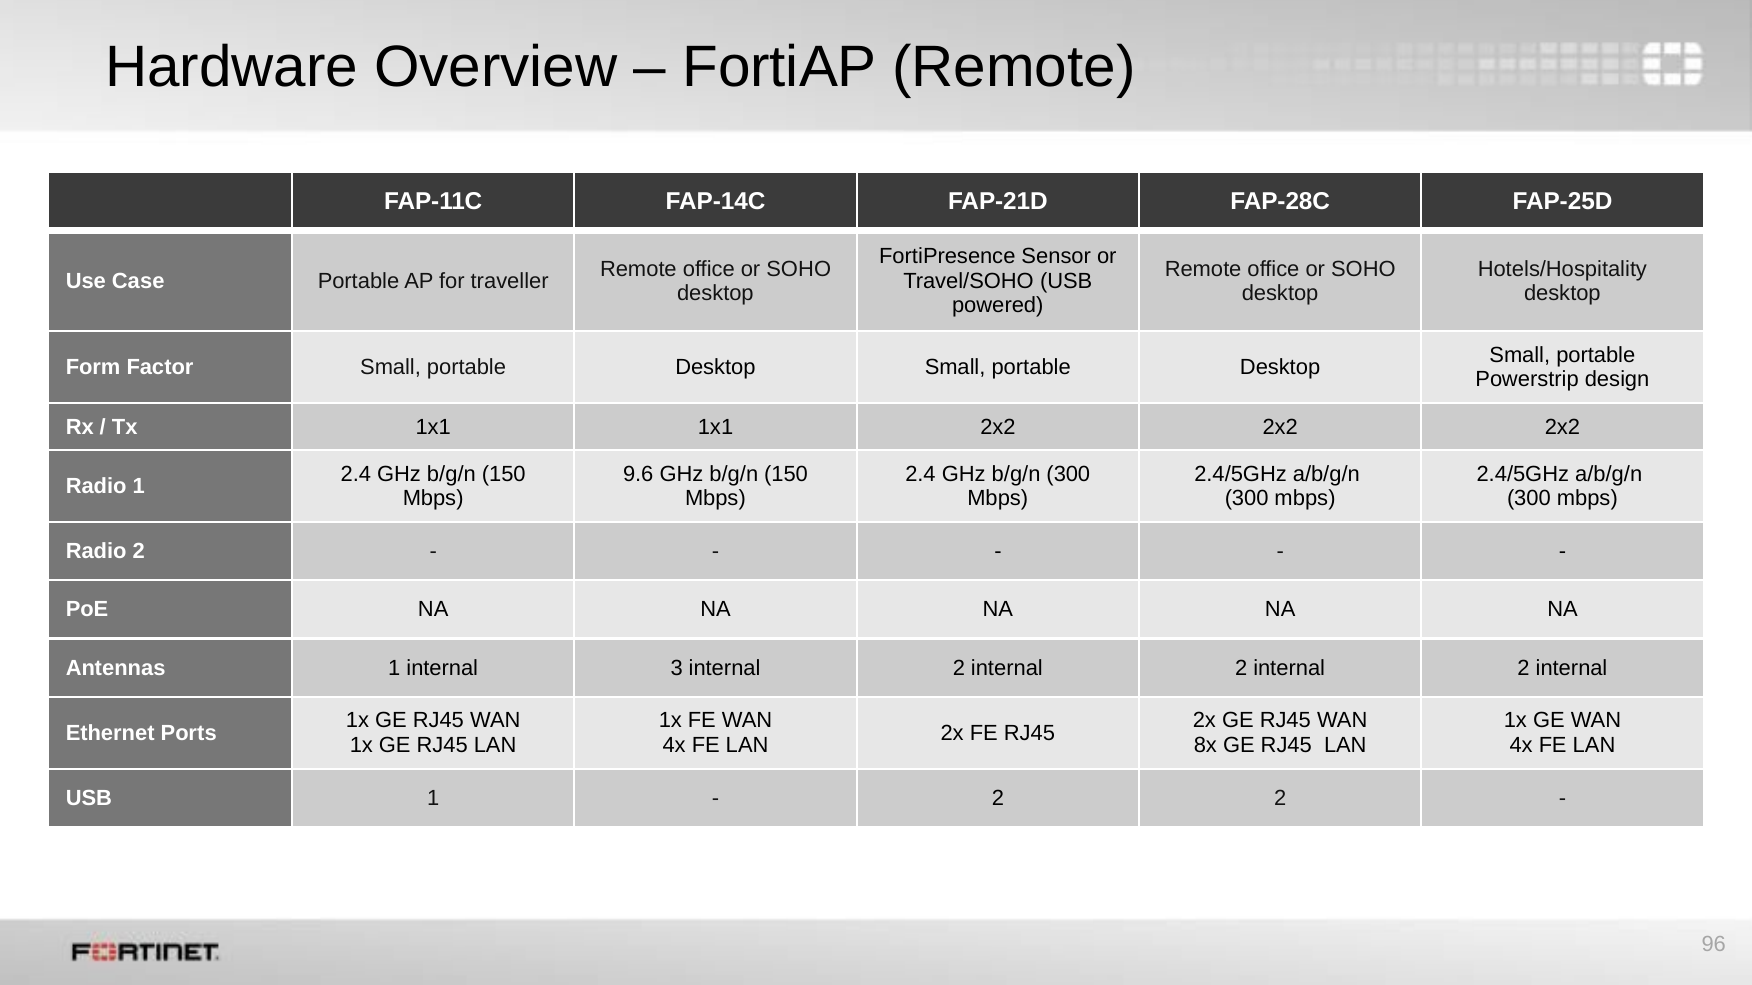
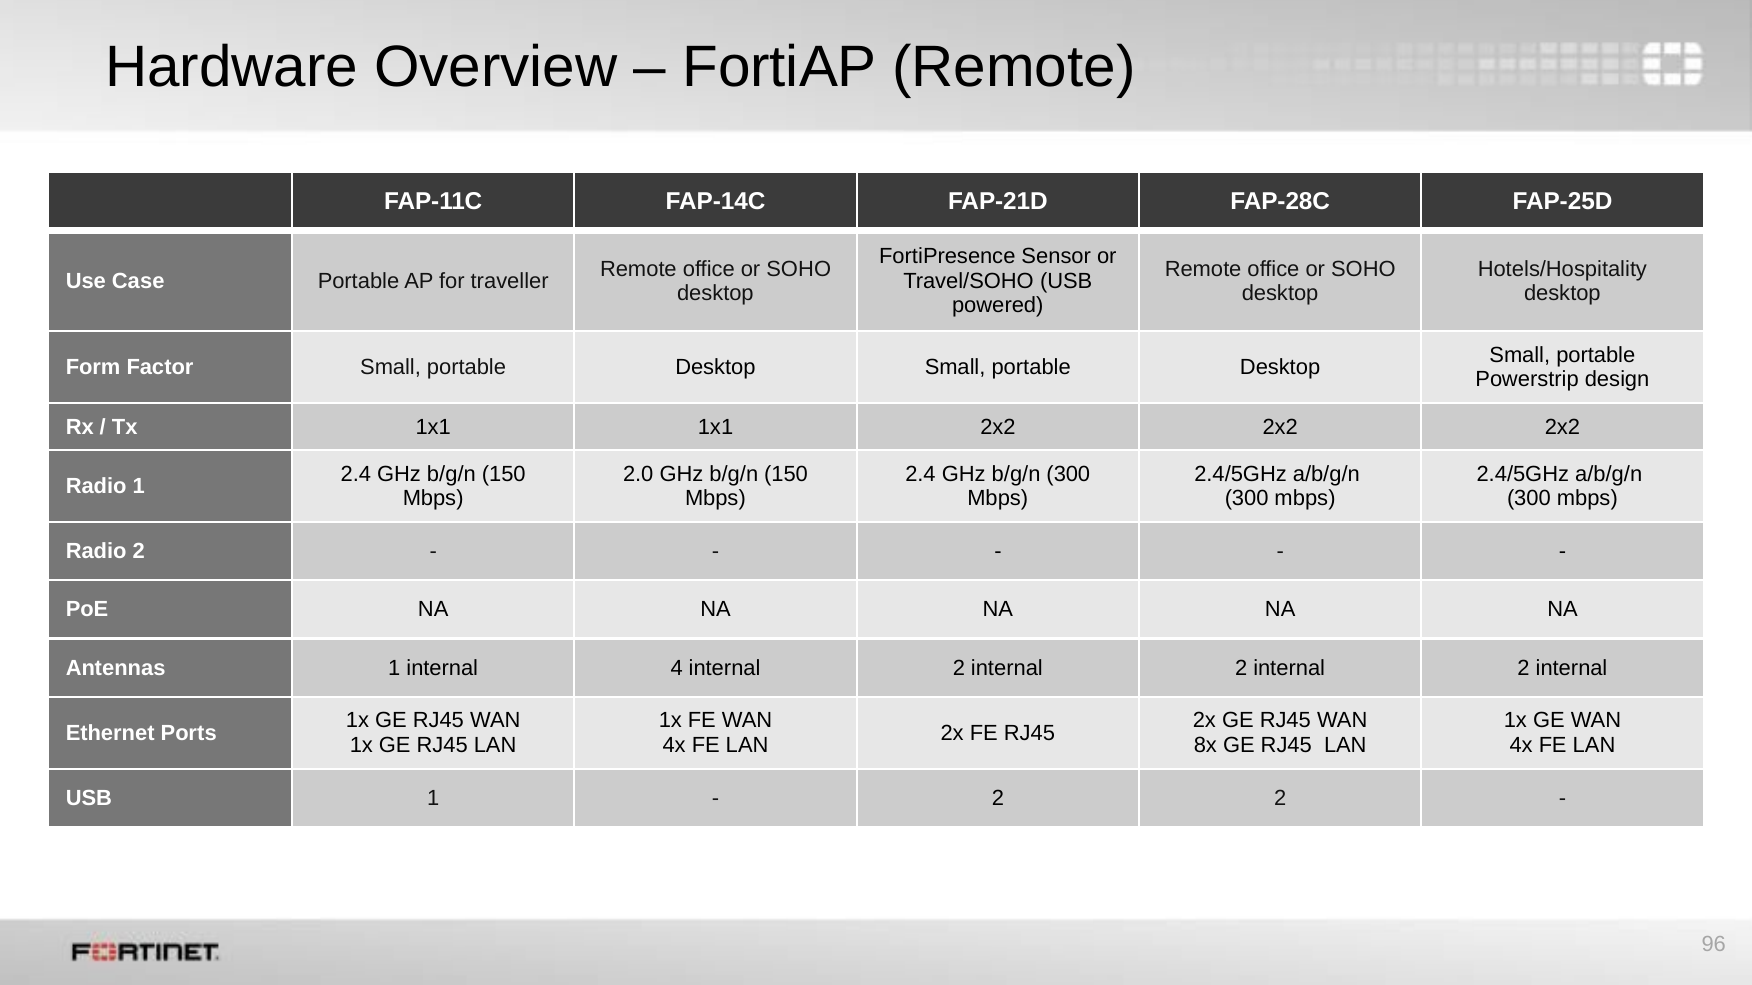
9.6: 9.6 -> 2.0
3: 3 -> 4
